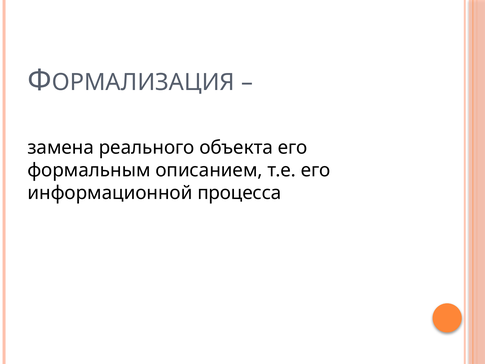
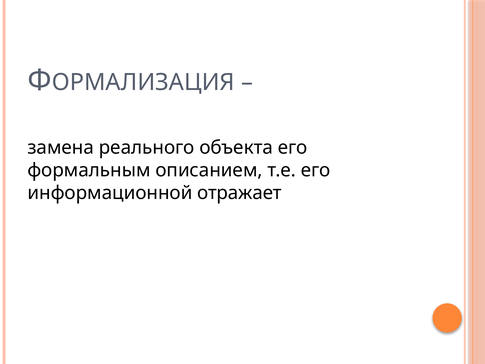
процесса: процесса -> отражает
